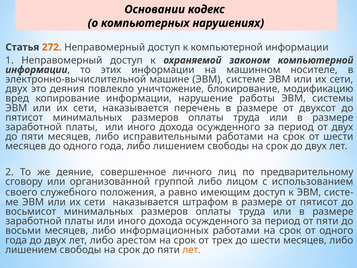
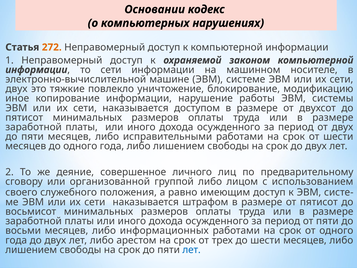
то этих: этих -> сети
деяния: деяния -> тяжкие
вред: вред -> иное
перечень: перечень -> доступом
лет at (192, 250) colour: orange -> blue
